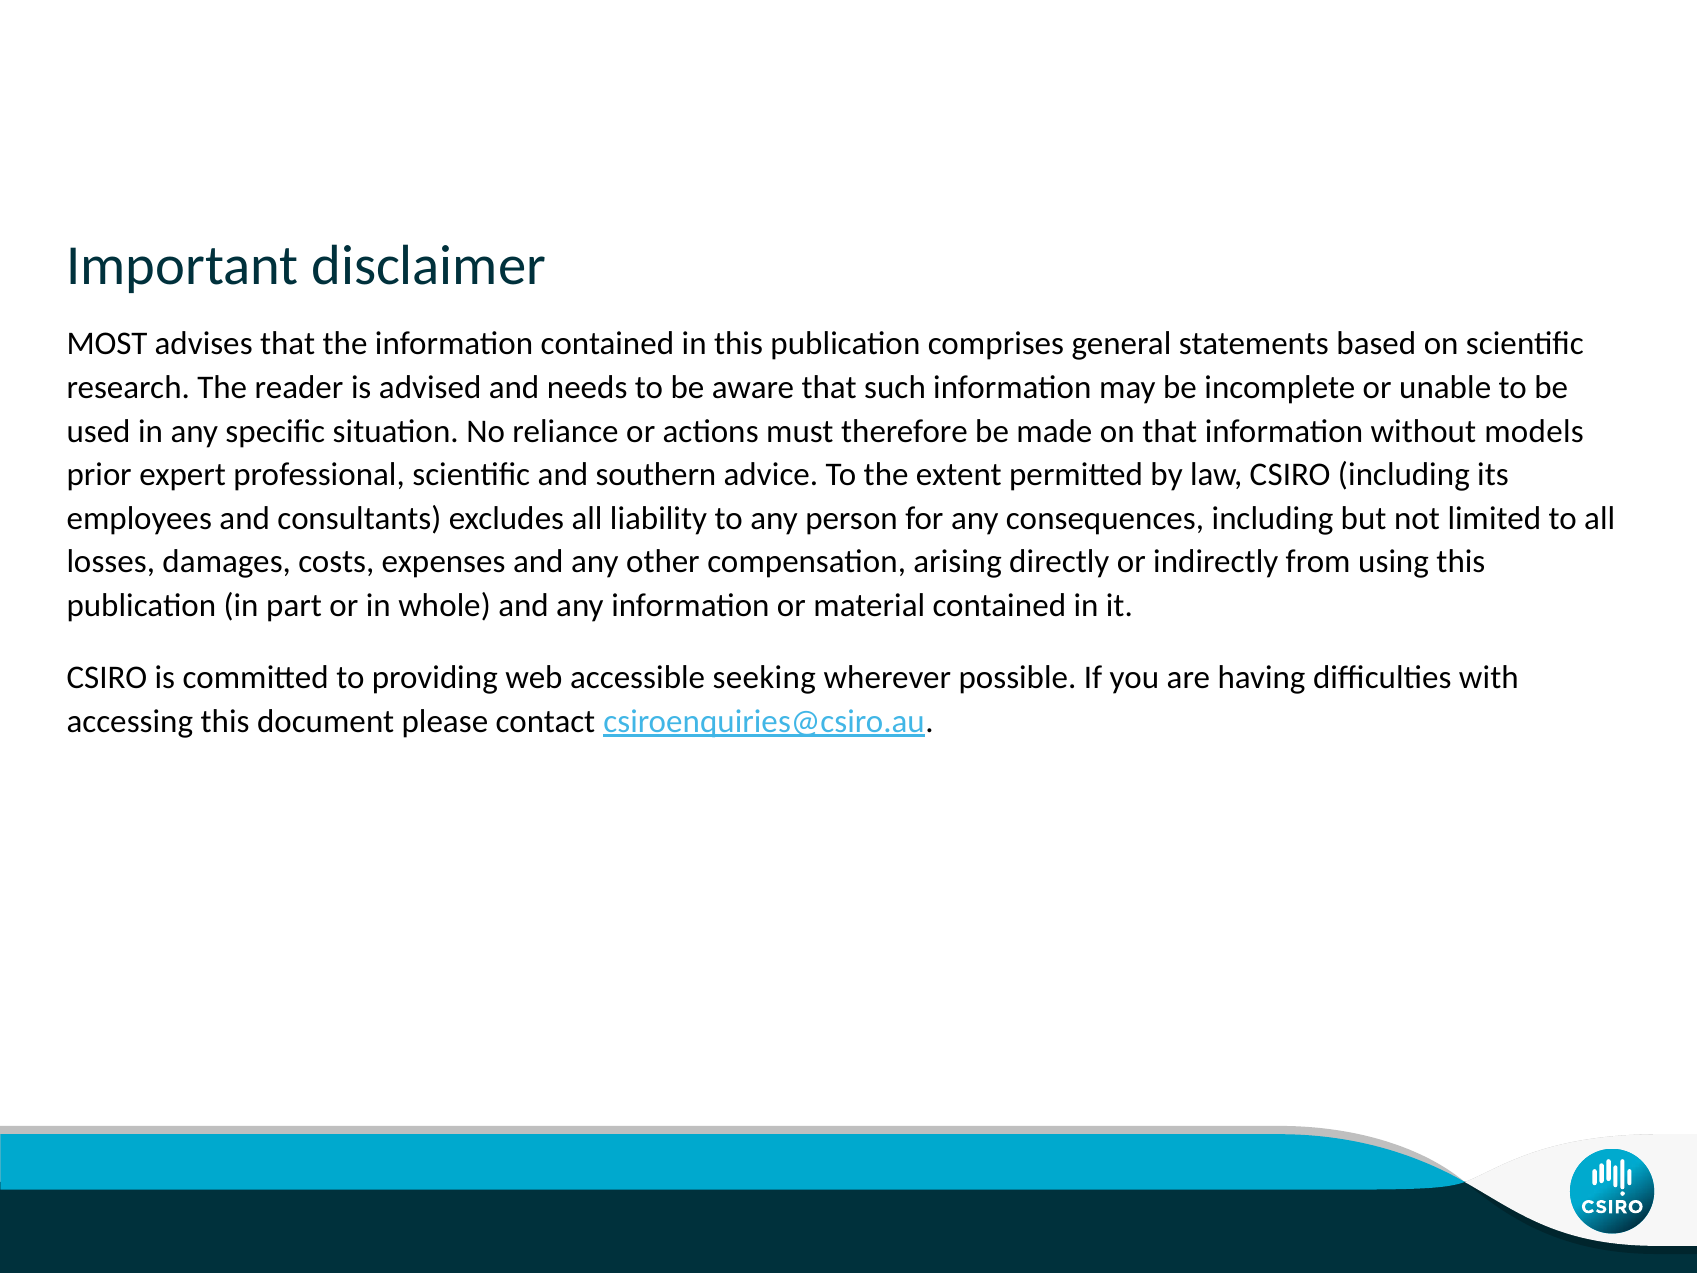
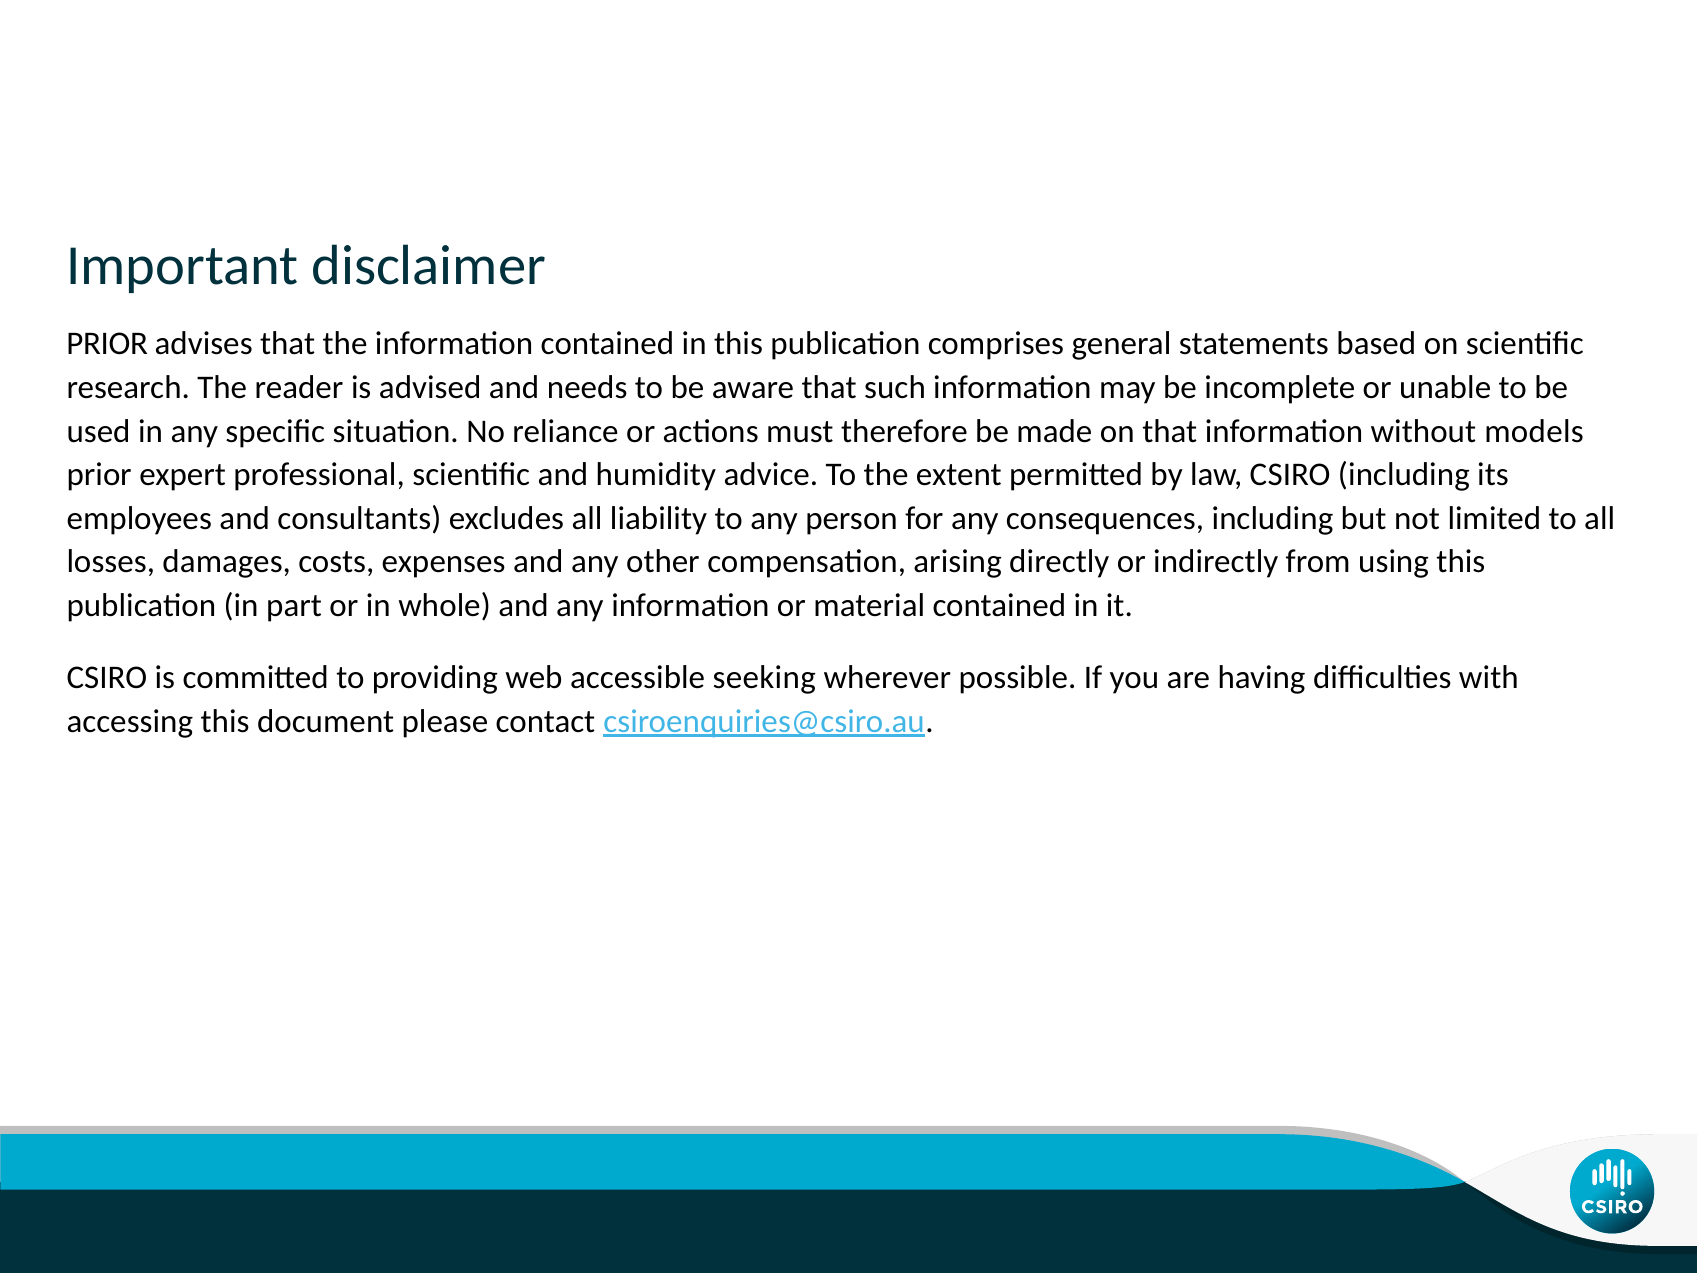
MOST at (107, 344): MOST -> PRIOR
southern: southern -> humidity
